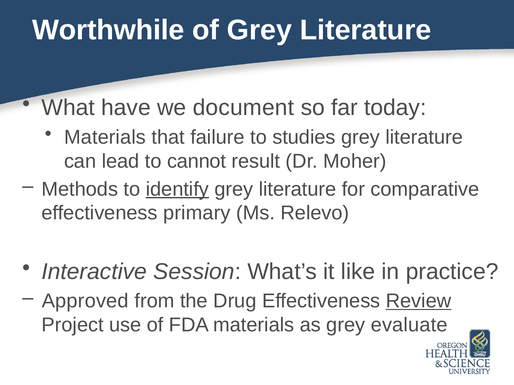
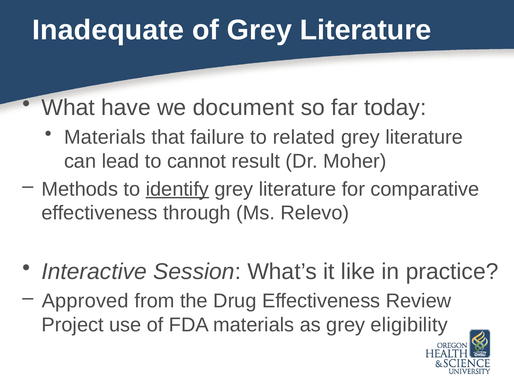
Worthwhile: Worthwhile -> Inadequate
studies: studies -> related
primary: primary -> through
Review underline: present -> none
evaluate: evaluate -> eligibility
